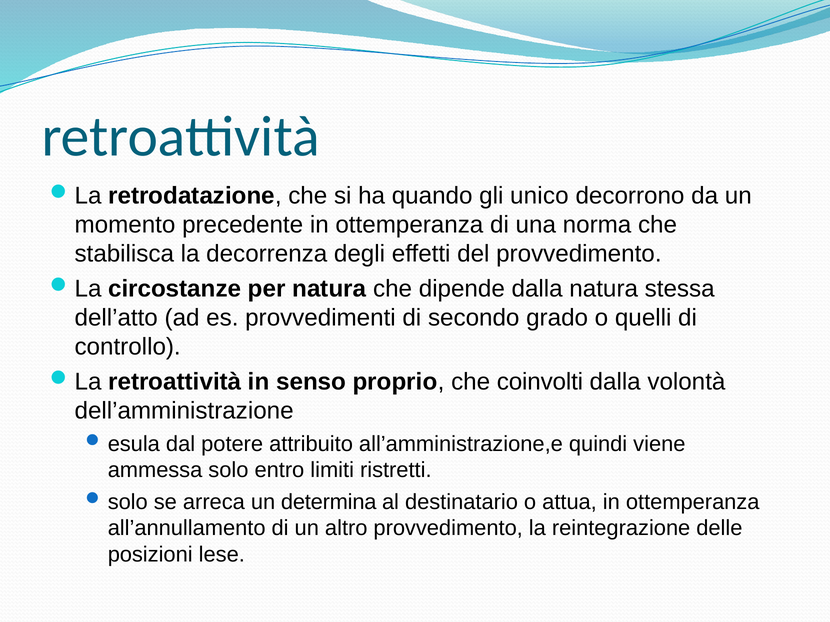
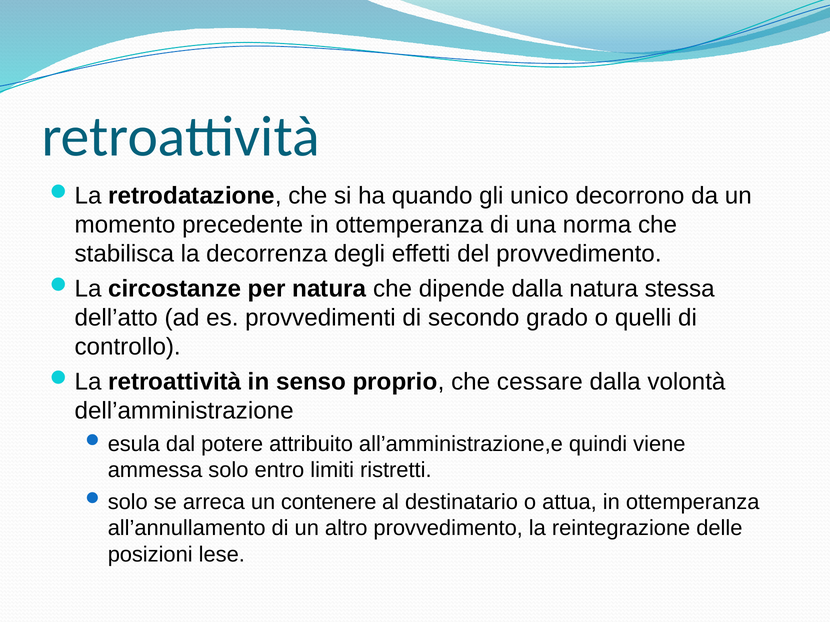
coinvolti: coinvolti -> cessare
determina: determina -> contenere
